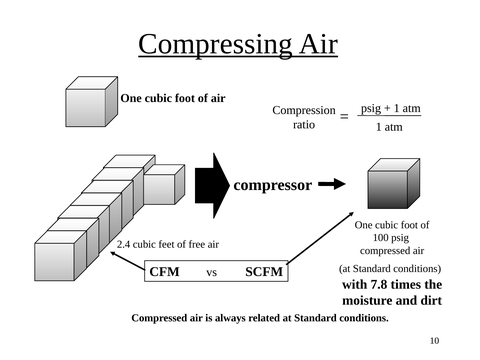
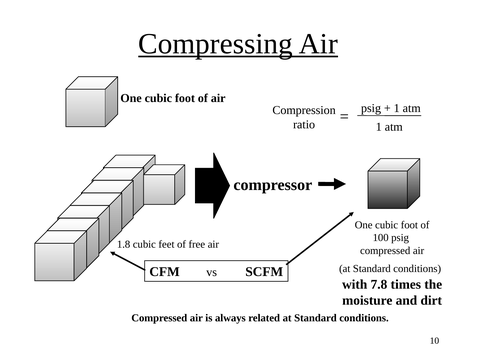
2.4: 2.4 -> 1.8
